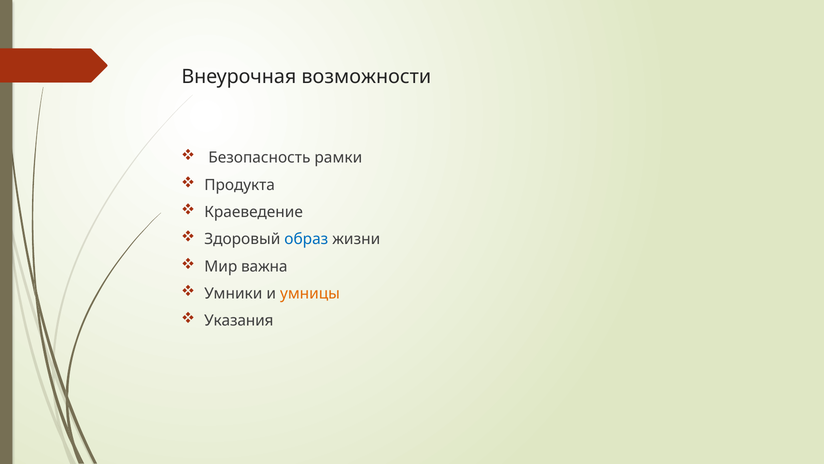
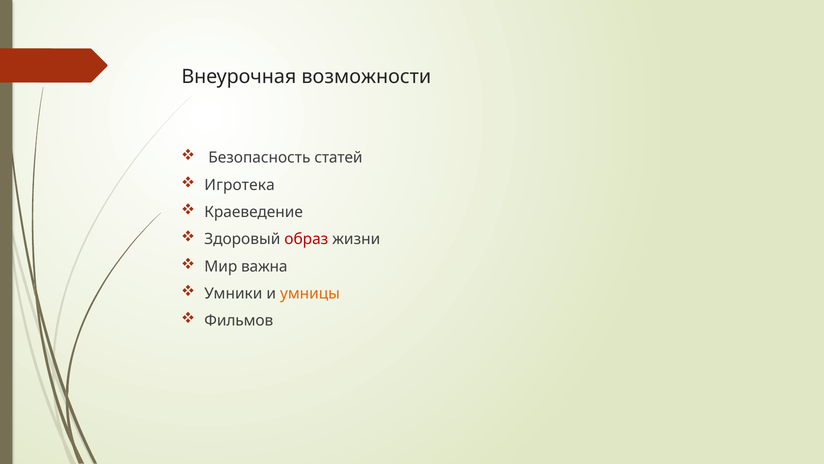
рамки: рамки -> статей
Продукта: Продукта -> Игротека
образ colour: blue -> red
Указания: Указания -> Фильмов
